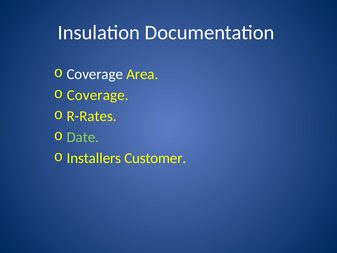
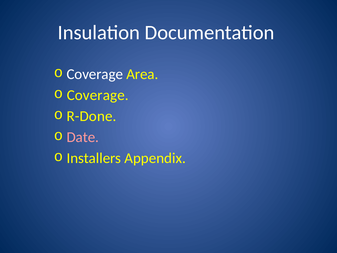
R-Rates: R-Rates -> R-Done
Date colour: light green -> pink
Customer: Customer -> Appendix
